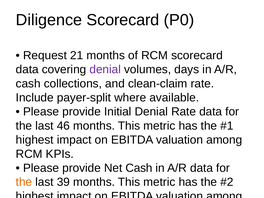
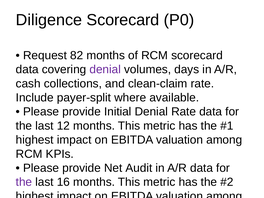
21: 21 -> 82
46: 46 -> 12
Net Cash: Cash -> Audit
the at (24, 182) colour: orange -> purple
39: 39 -> 16
